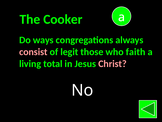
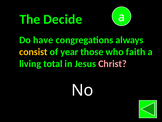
Cooker: Cooker -> Decide
ways: ways -> have
consist colour: pink -> yellow
legit: legit -> year
